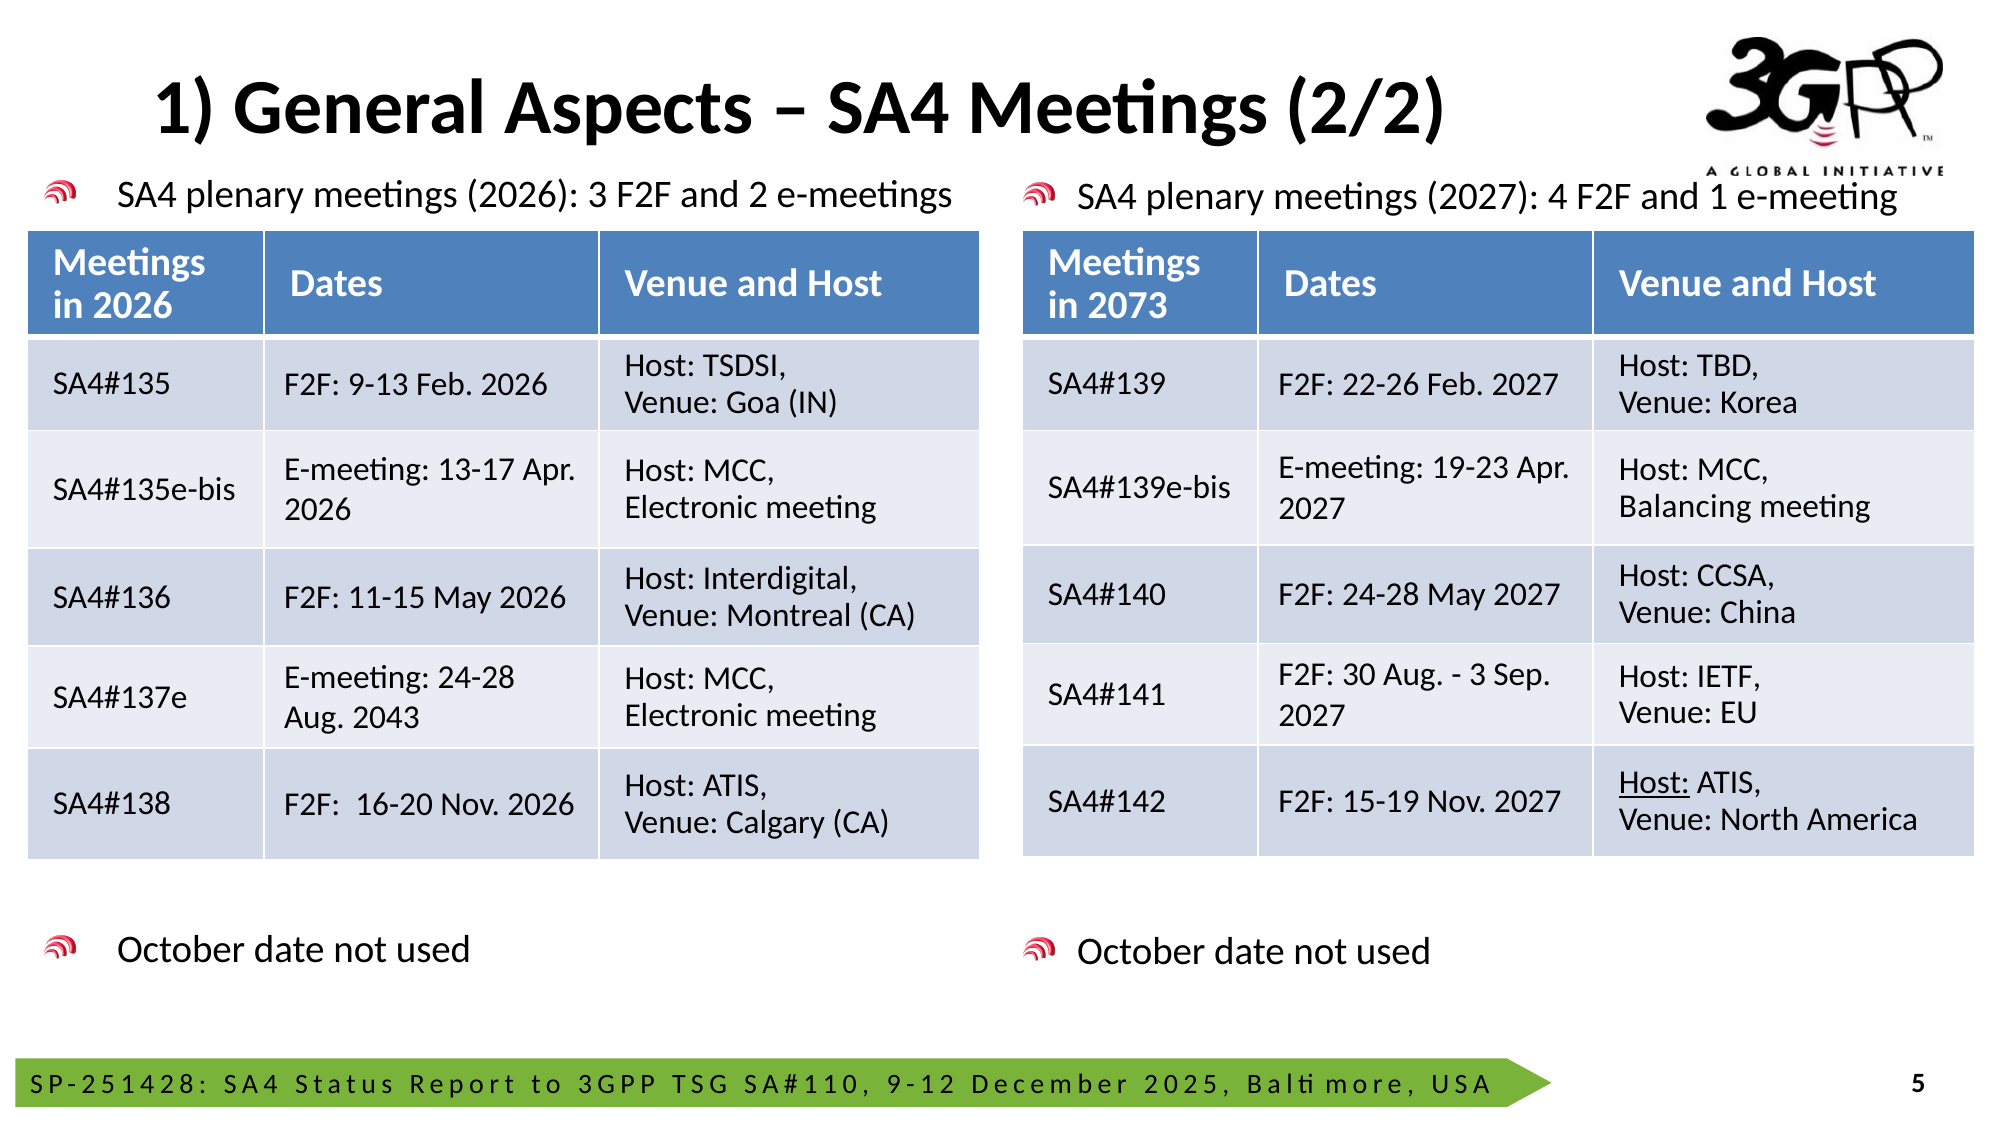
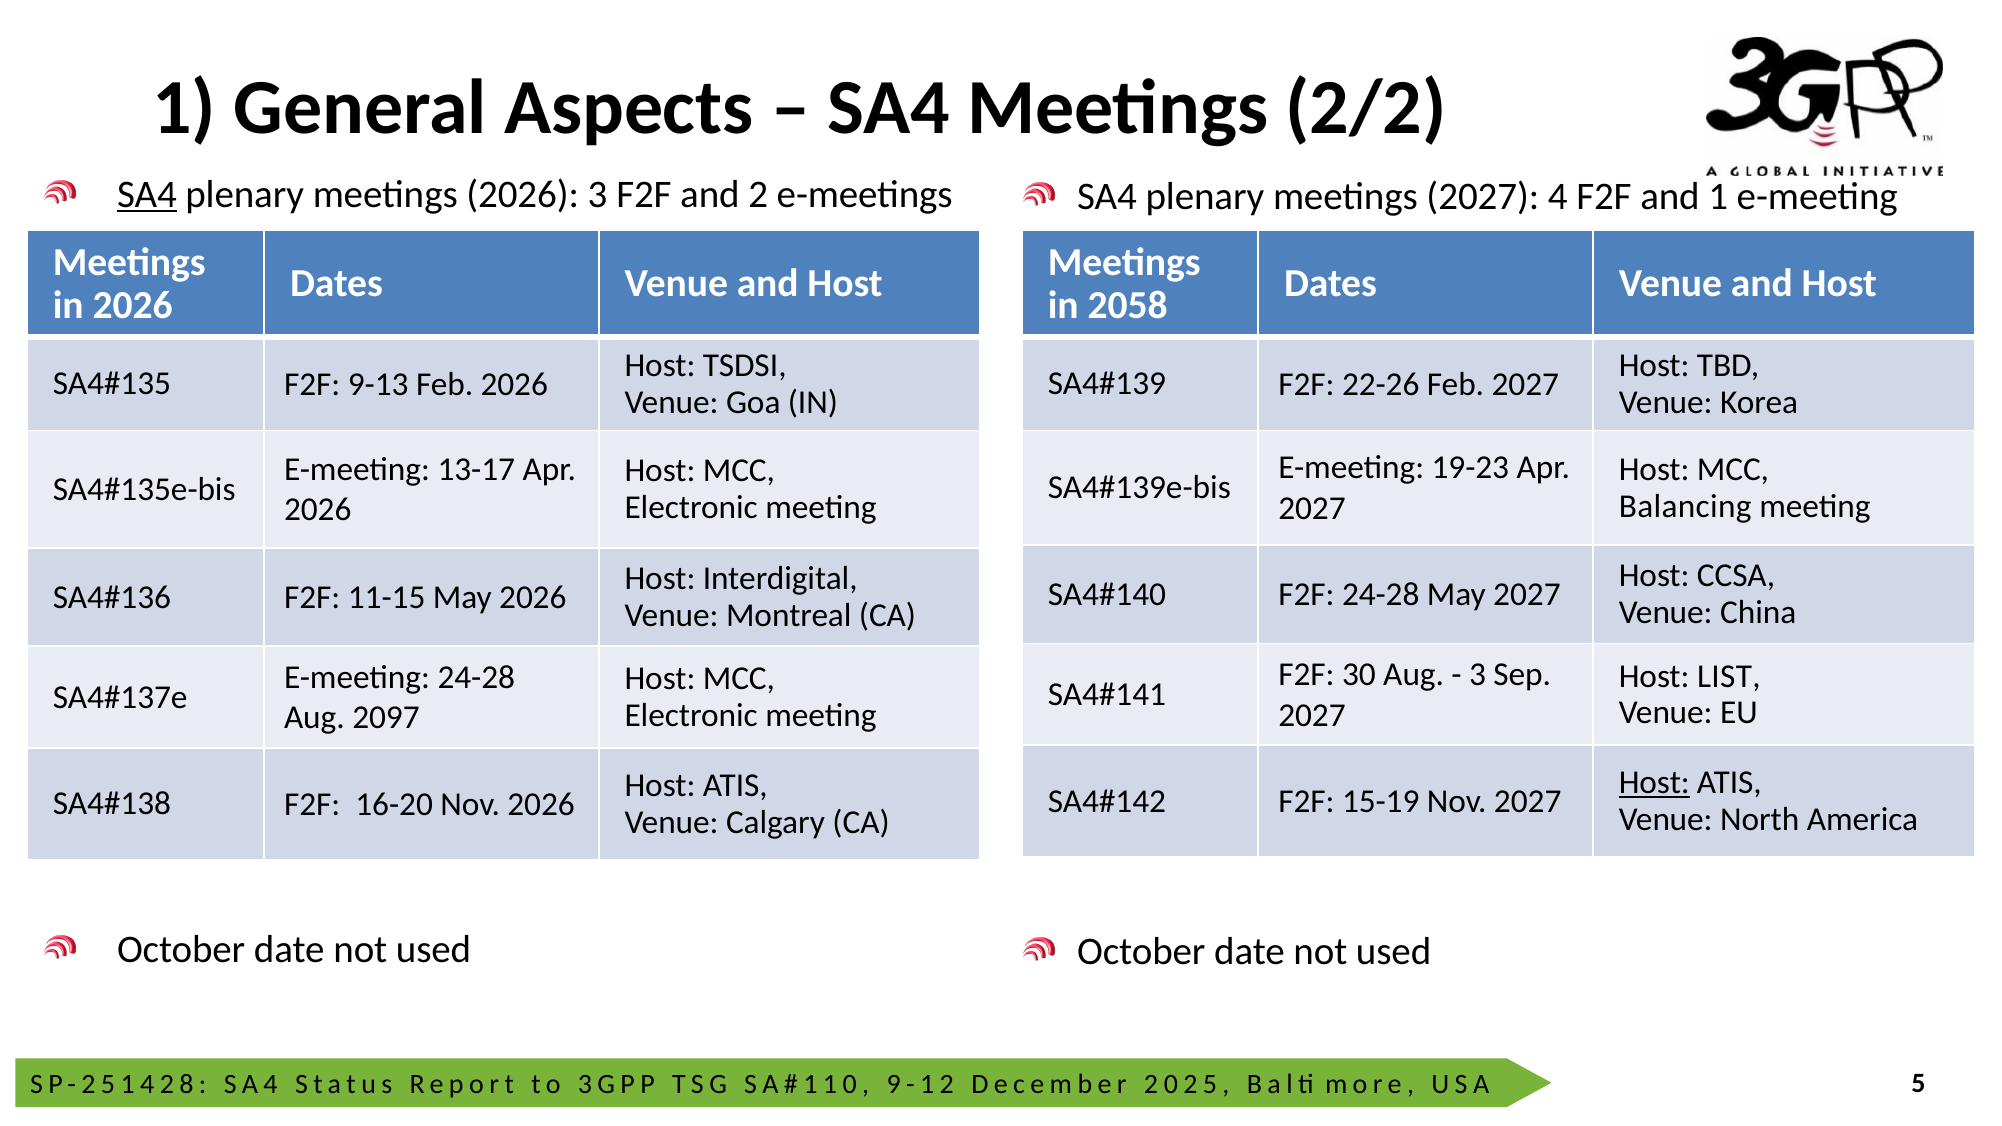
SA4 at (147, 194) underline: none -> present
2073: 2073 -> 2058
IETF: IETF -> LIST
2043: 2043 -> 2097
